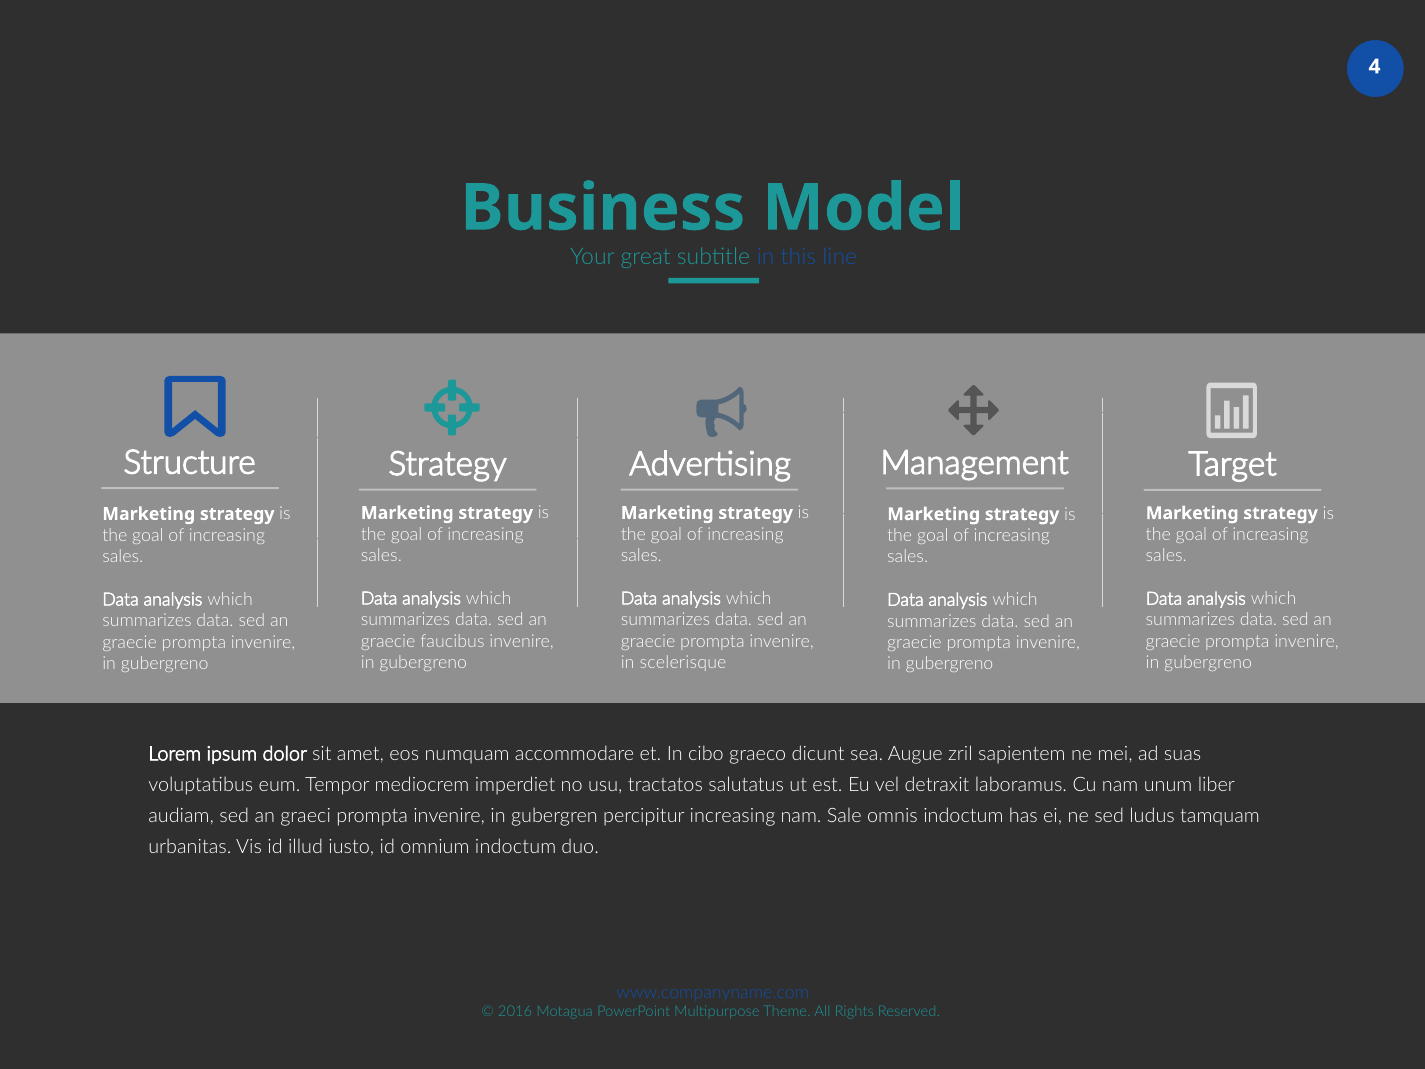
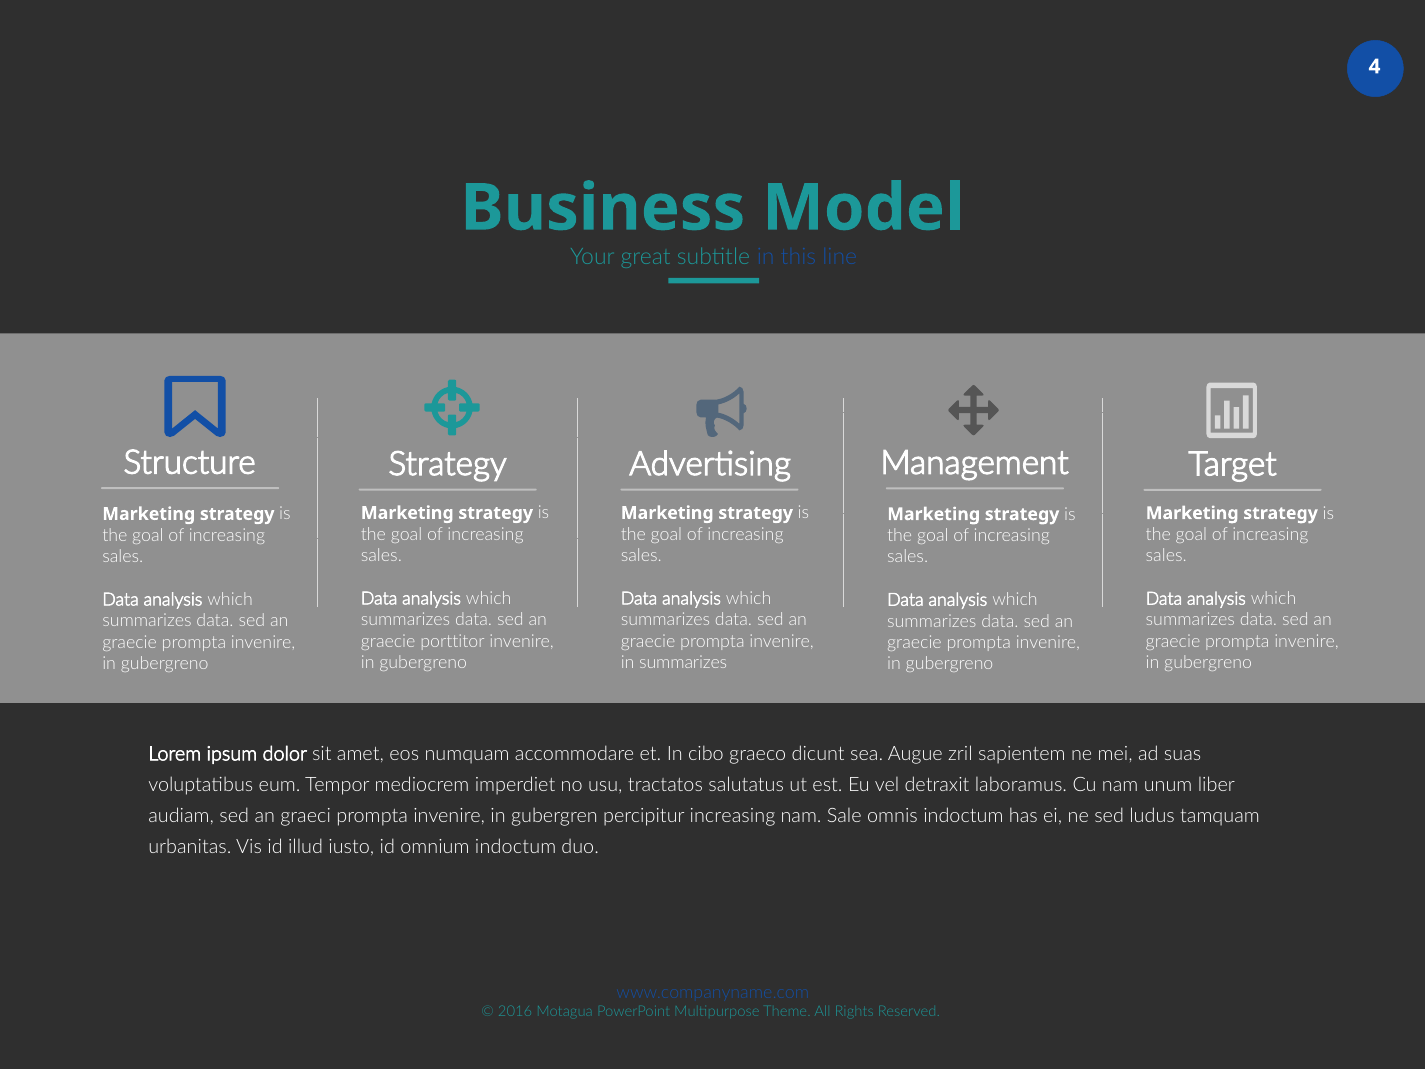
faucibus: faucibus -> porttitor
in scelerisque: scelerisque -> summarizes
